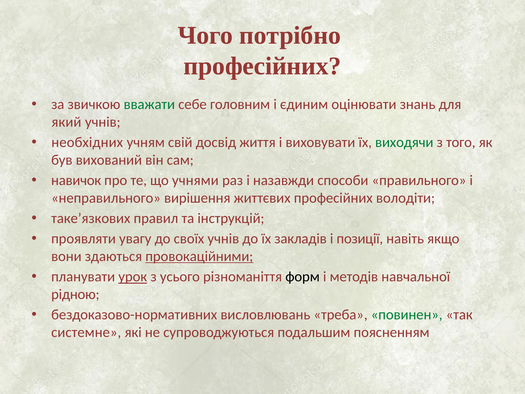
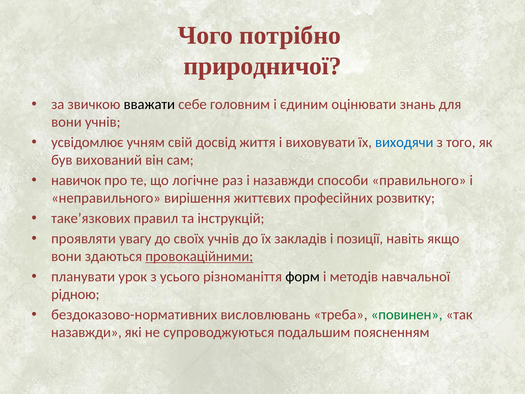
професійних at (262, 66): професійних -> природничої
вважати colour: green -> black
який at (66, 122): який -> вони
необхідних: необхідних -> усвідомлює
виходячи colour: green -> blue
учнями: учнями -> логічне
володіти: володіти -> розвитку
урок underline: present -> none
системне at (86, 332): системне -> назавжди
